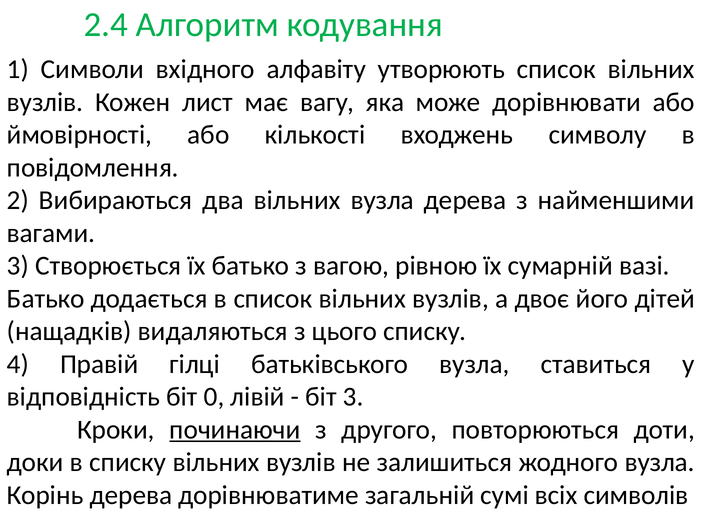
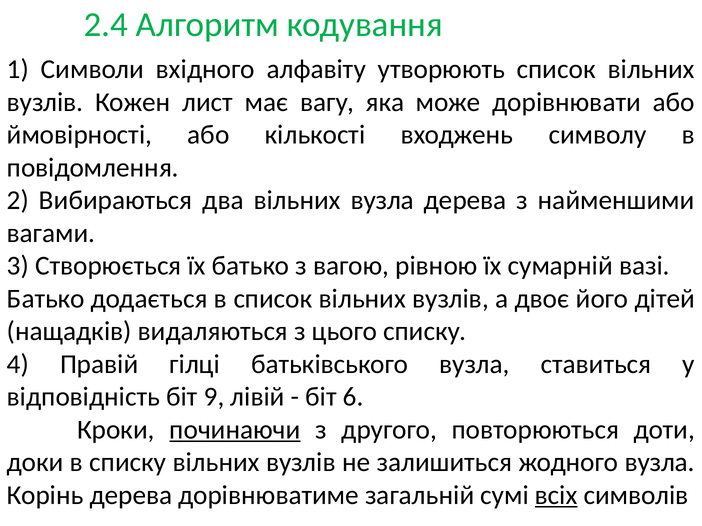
0: 0 -> 9
біт 3: 3 -> 6
всіх underline: none -> present
